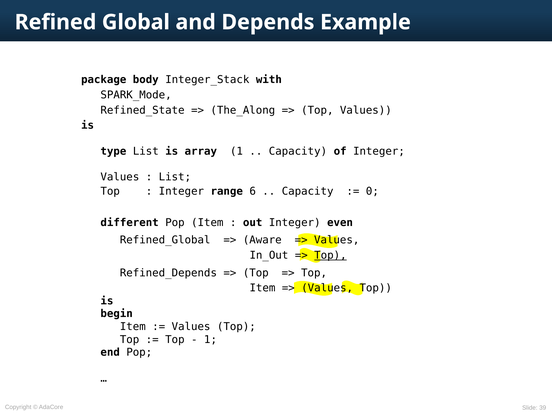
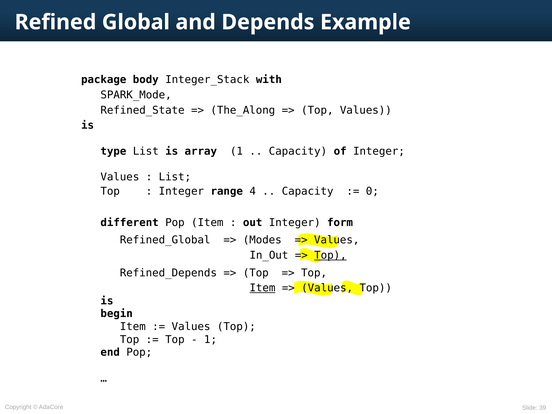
6: 6 -> 4
even: even -> form
Aware: Aware -> Modes
Item at (262, 288) underline: none -> present
